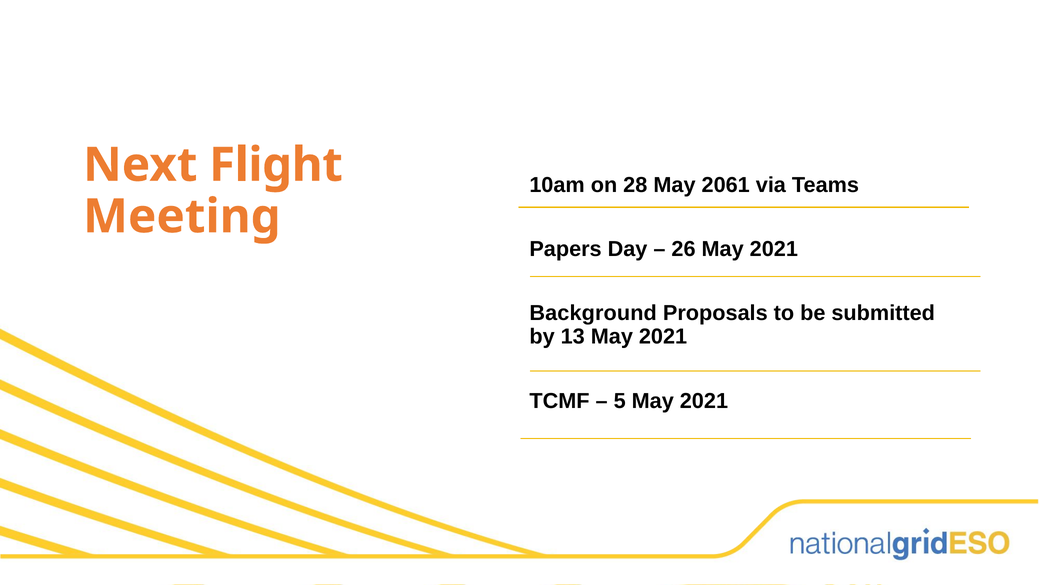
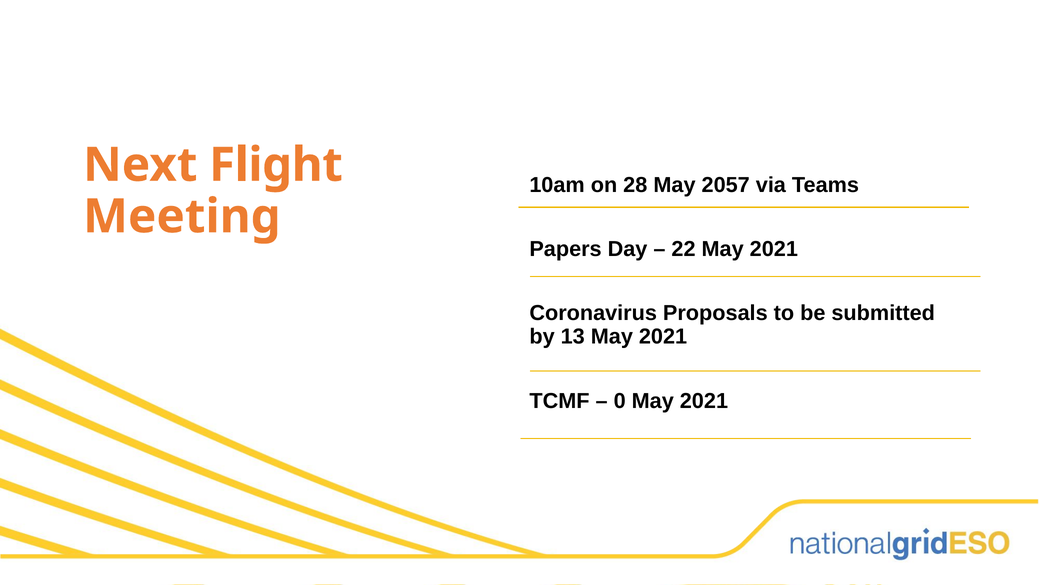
2061: 2061 -> 2057
26: 26 -> 22
Background: Background -> Coronavirus
5: 5 -> 0
